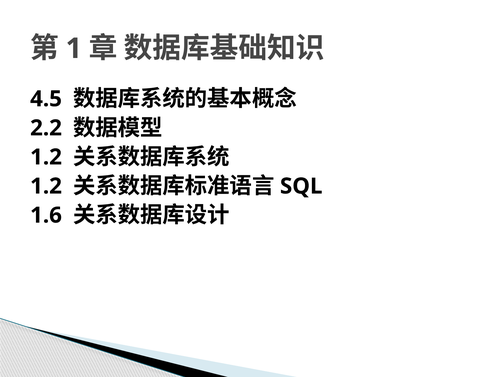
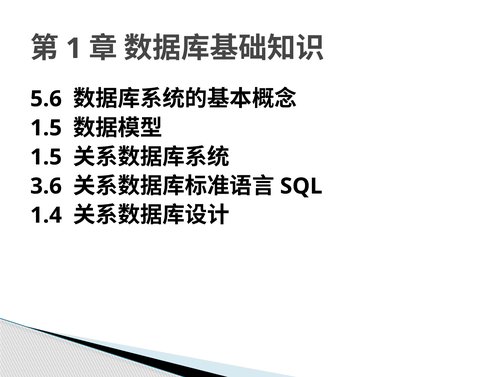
4.5: 4.5 -> 5.6
2.2 at (46, 128): 2.2 -> 1.5
1.2 at (46, 157): 1.2 -> 1.5
1.2 at (46, 186): 1.2 -> 3.6
1.6: 1.6 -> 1.4
